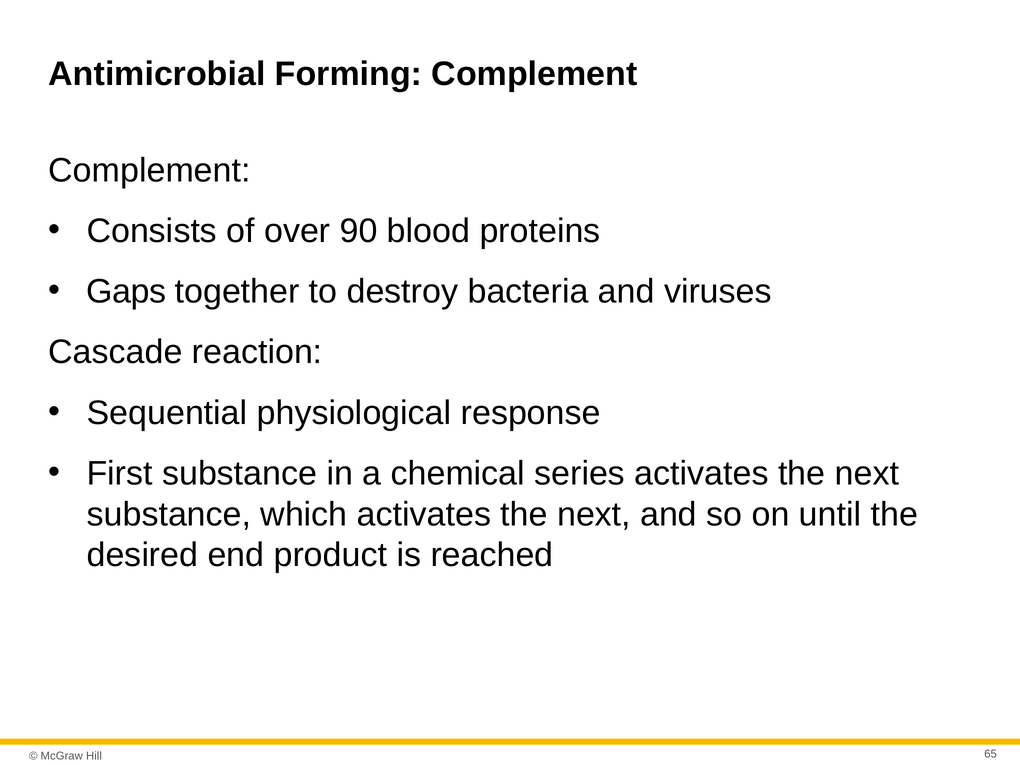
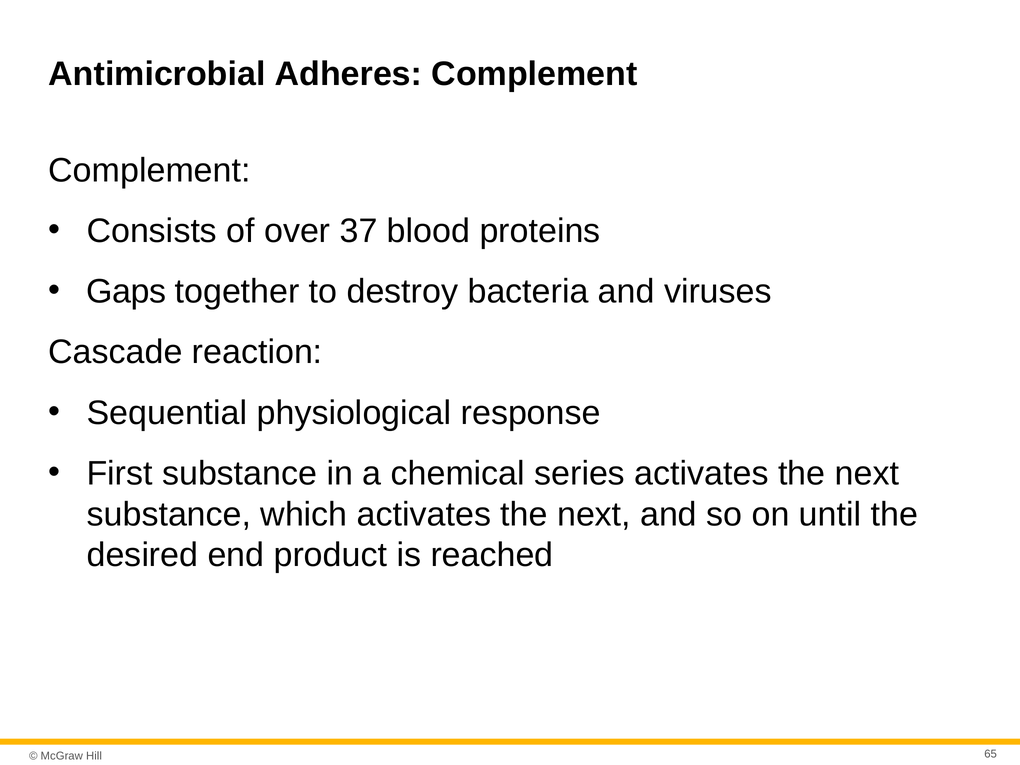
Forming: Forming -> Adheres
90: 90 -> 37
